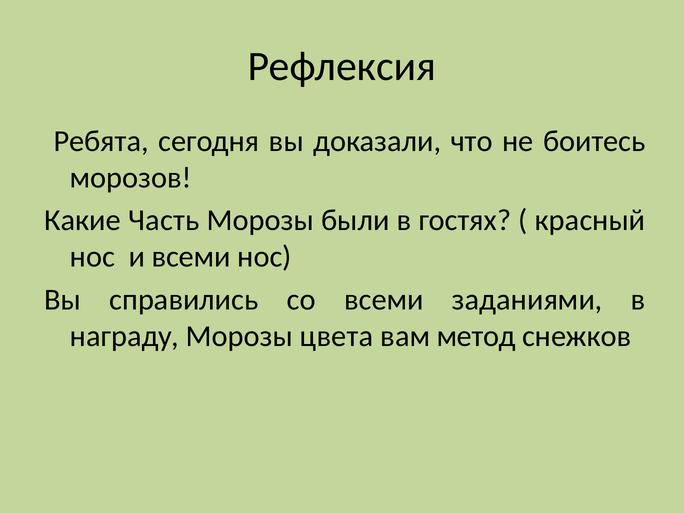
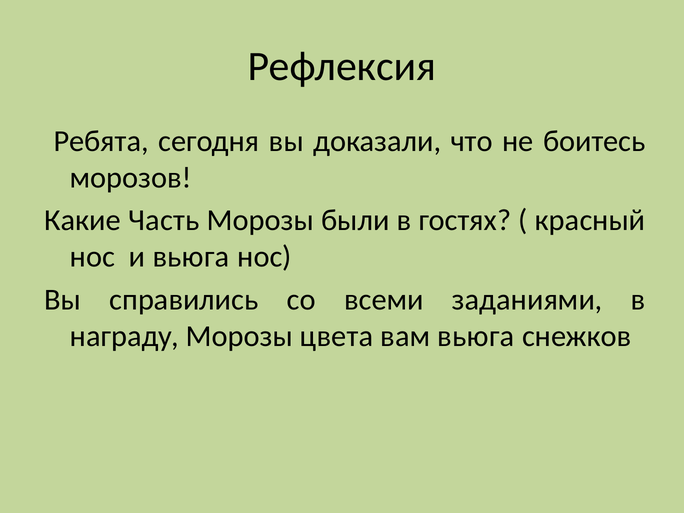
и всеми: всеми -> вьюга
вам метод: метод -> вьюга
